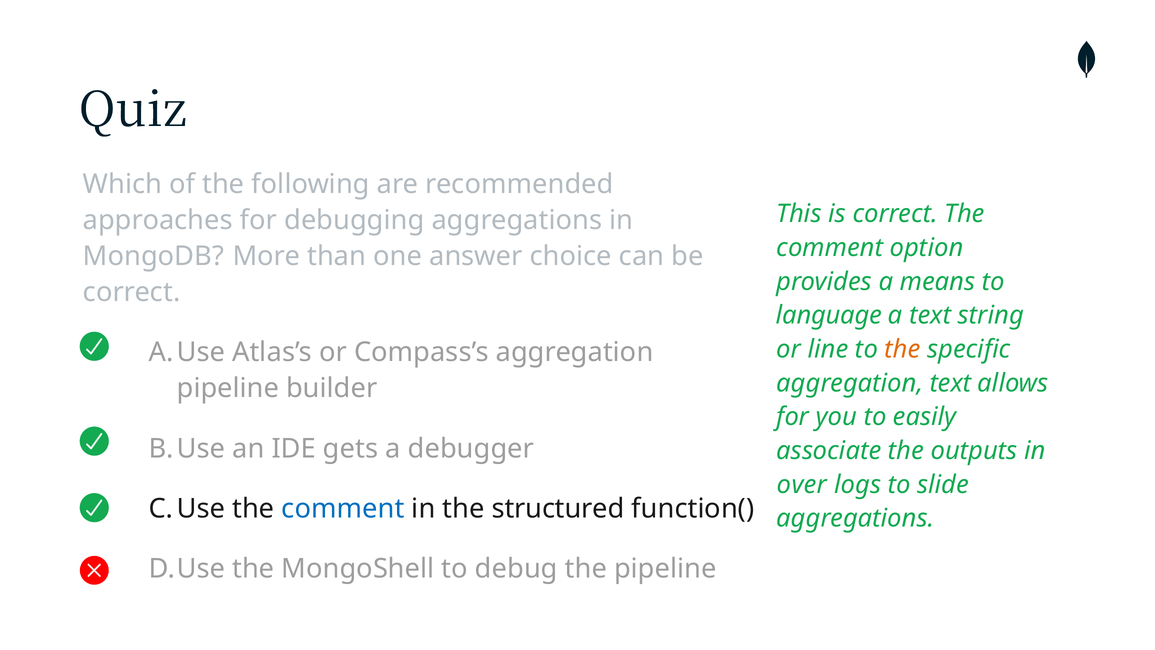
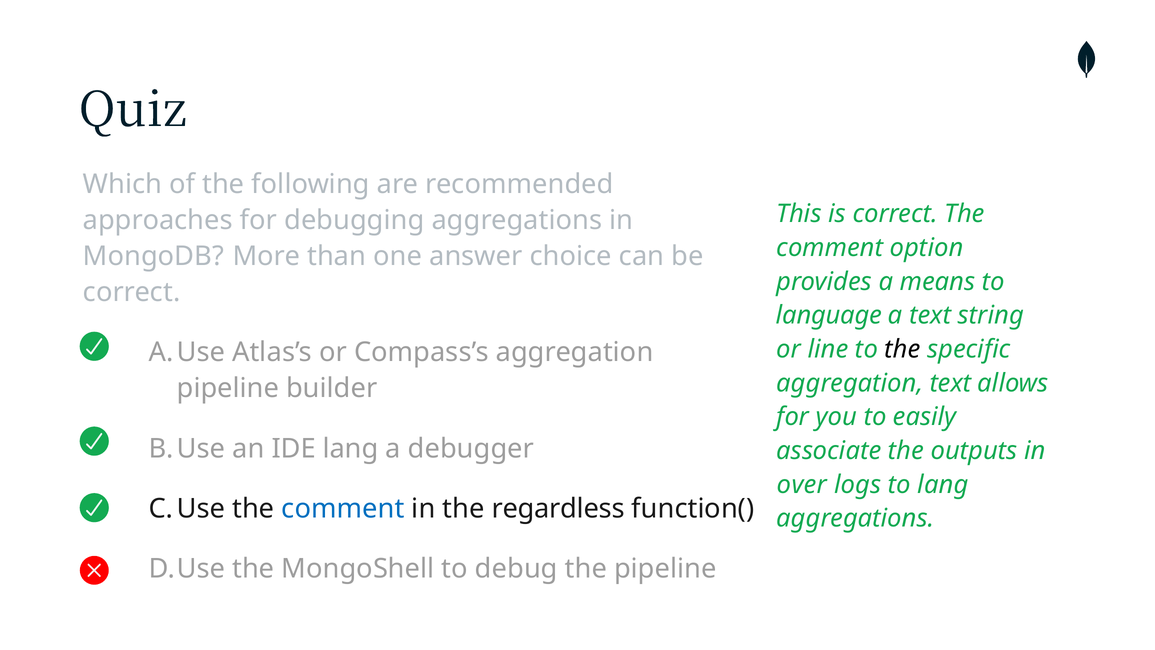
the at (903, 349) colour: orange -> black
IDE gets: gets -> lang
to slide: slide -> lang
structured: structured -> regardless
